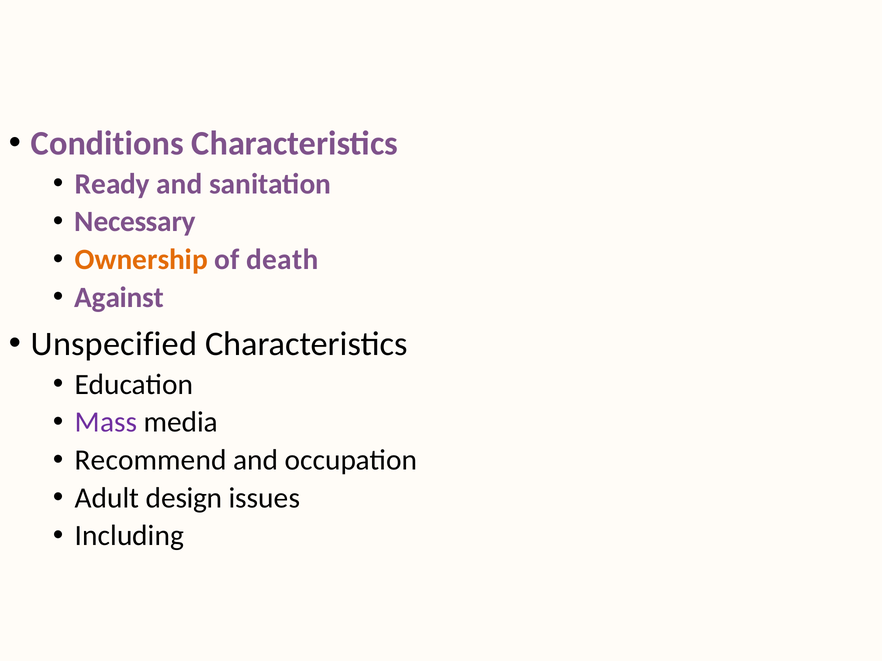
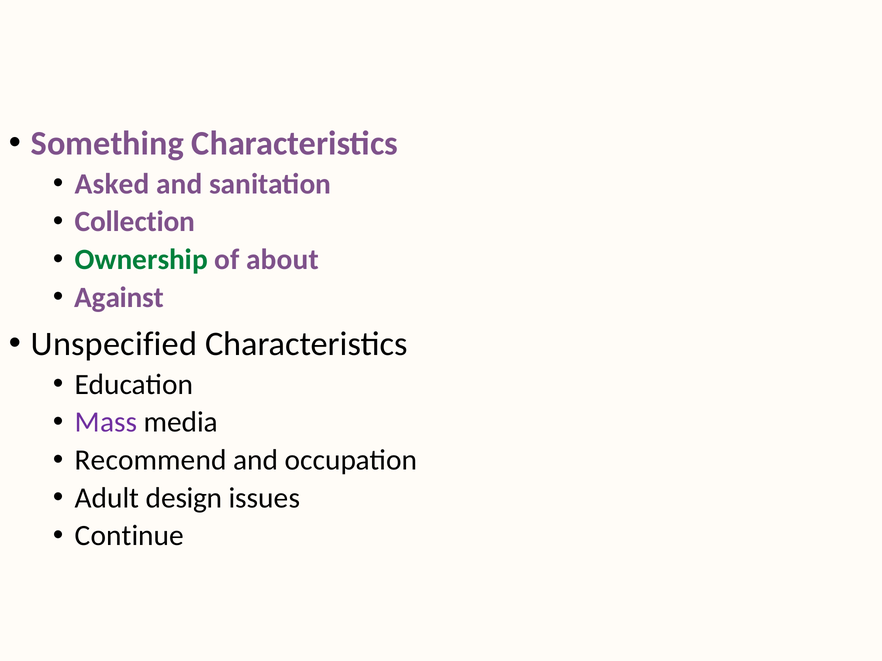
Conditions: Conditions -> Something
Ready: Ready -> Asked
Necessary: Necessary -> Collection
Ownership colour: orange -> green
death: death -> about
Including: Including -> Continue
